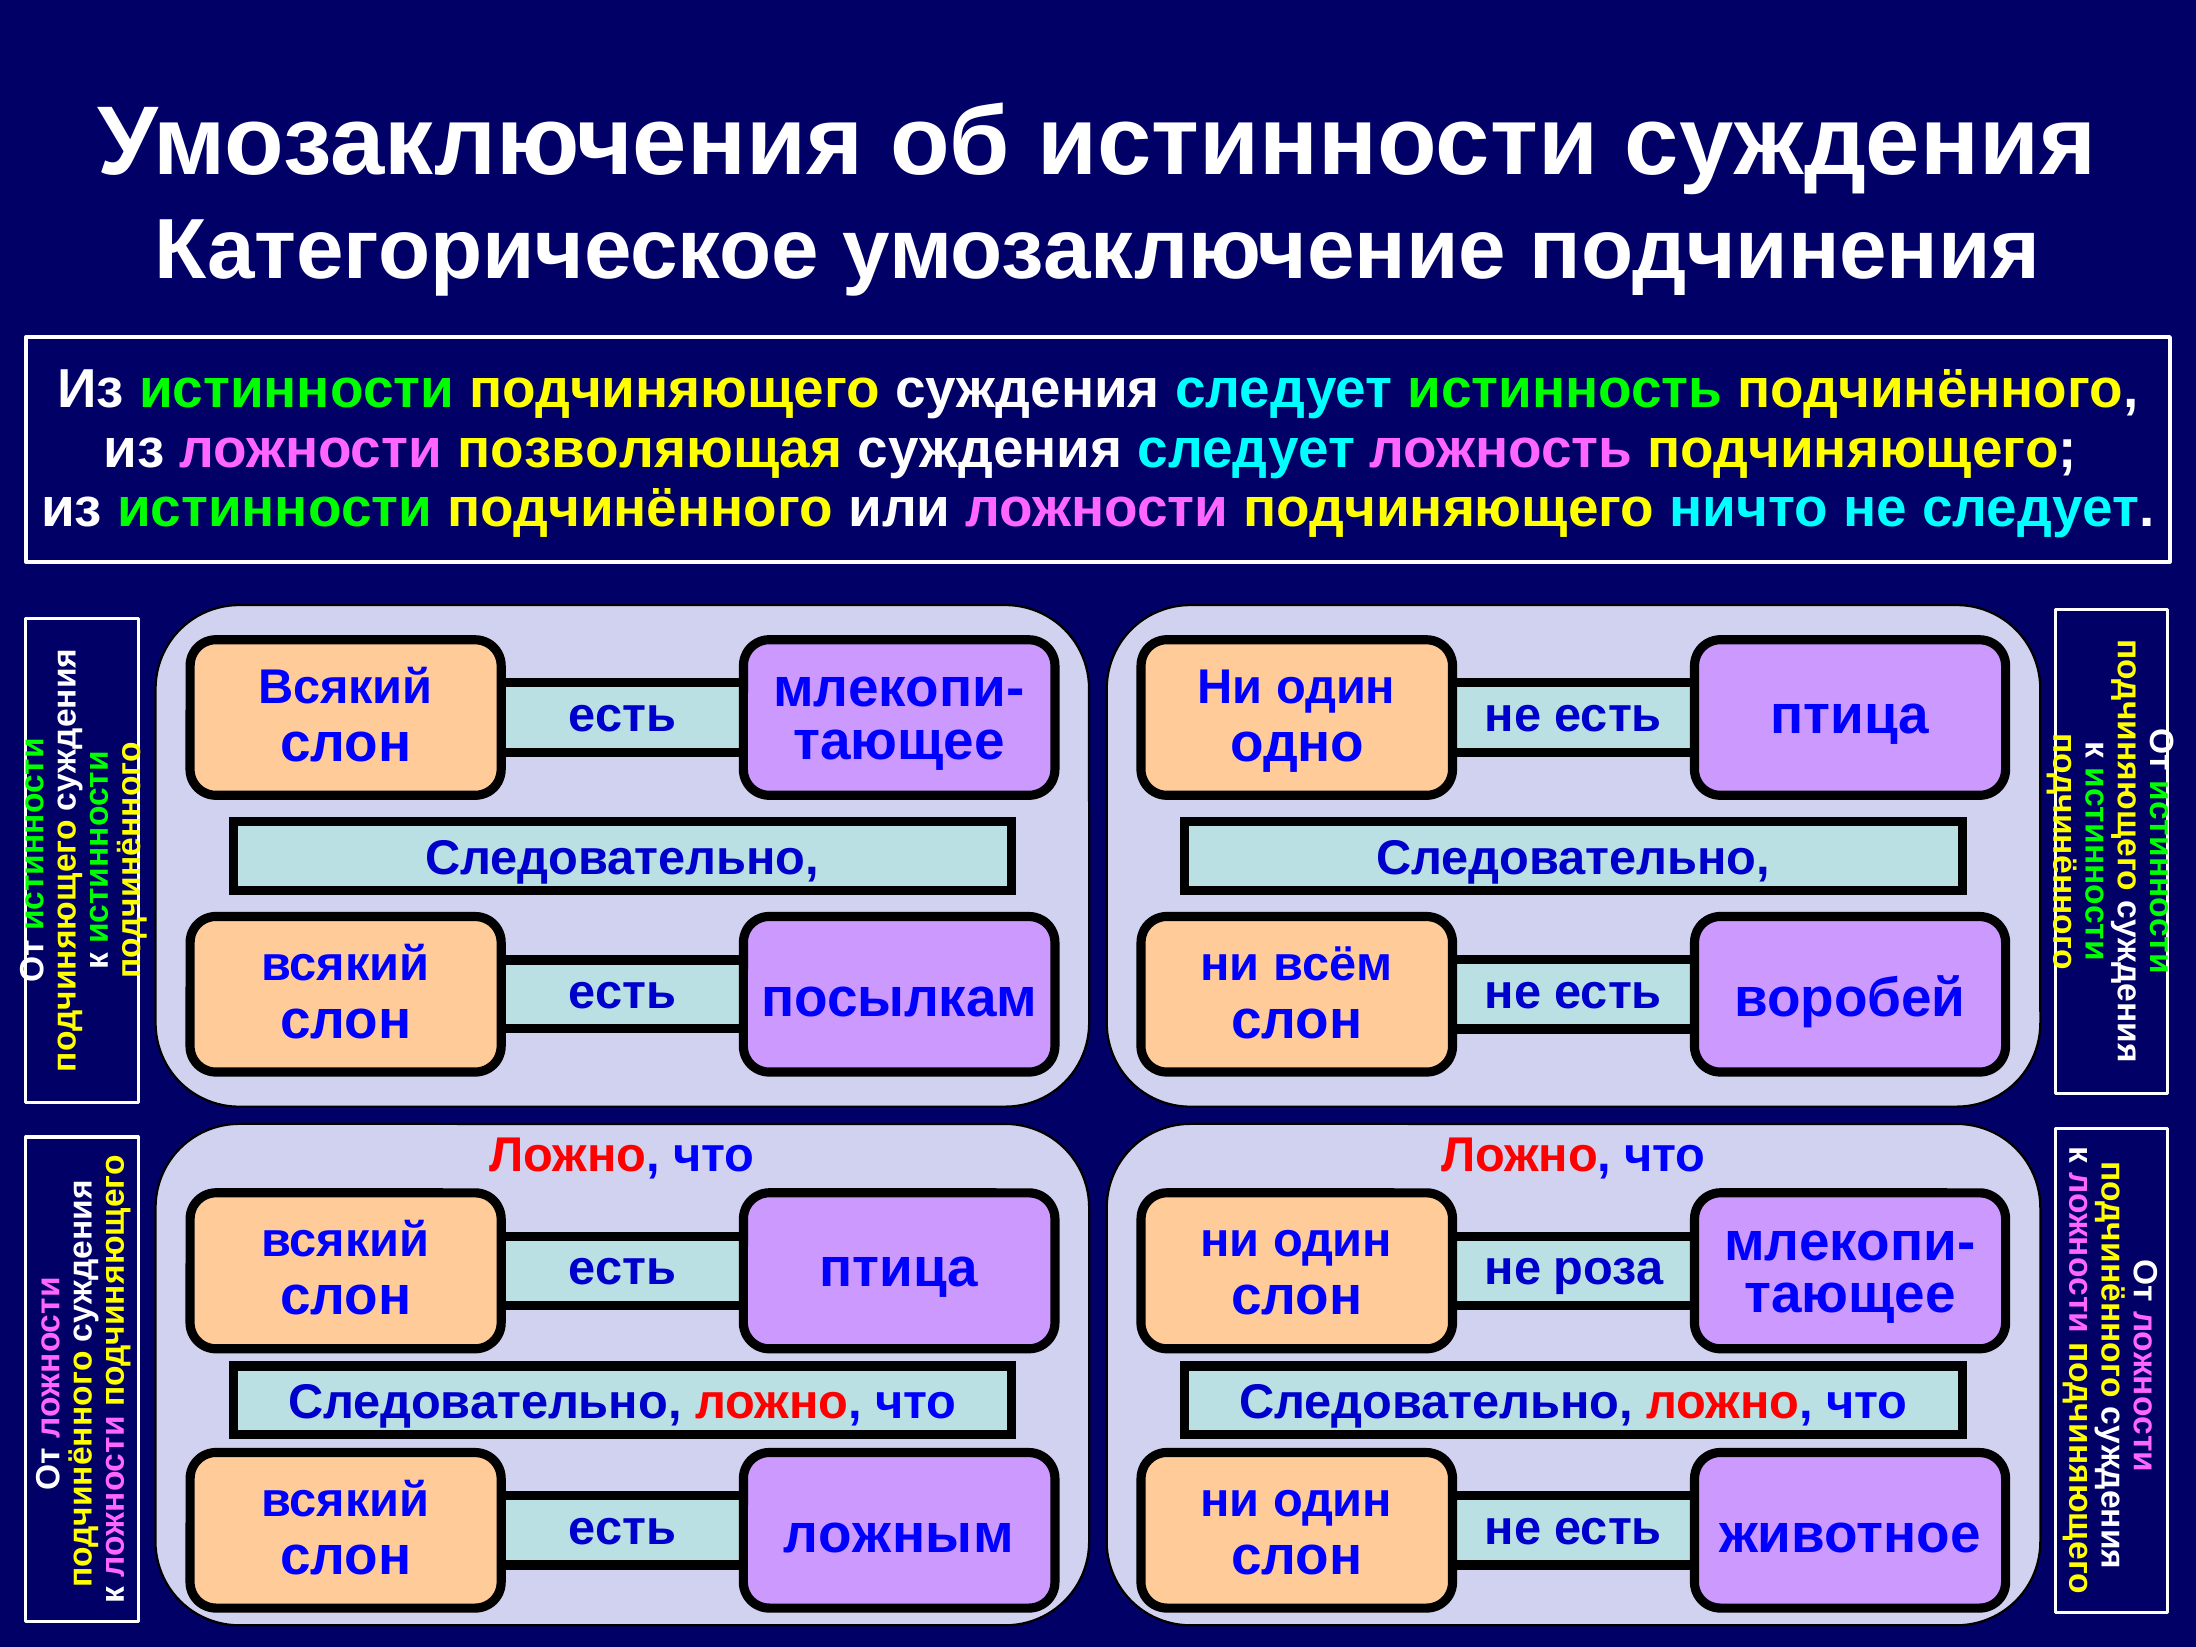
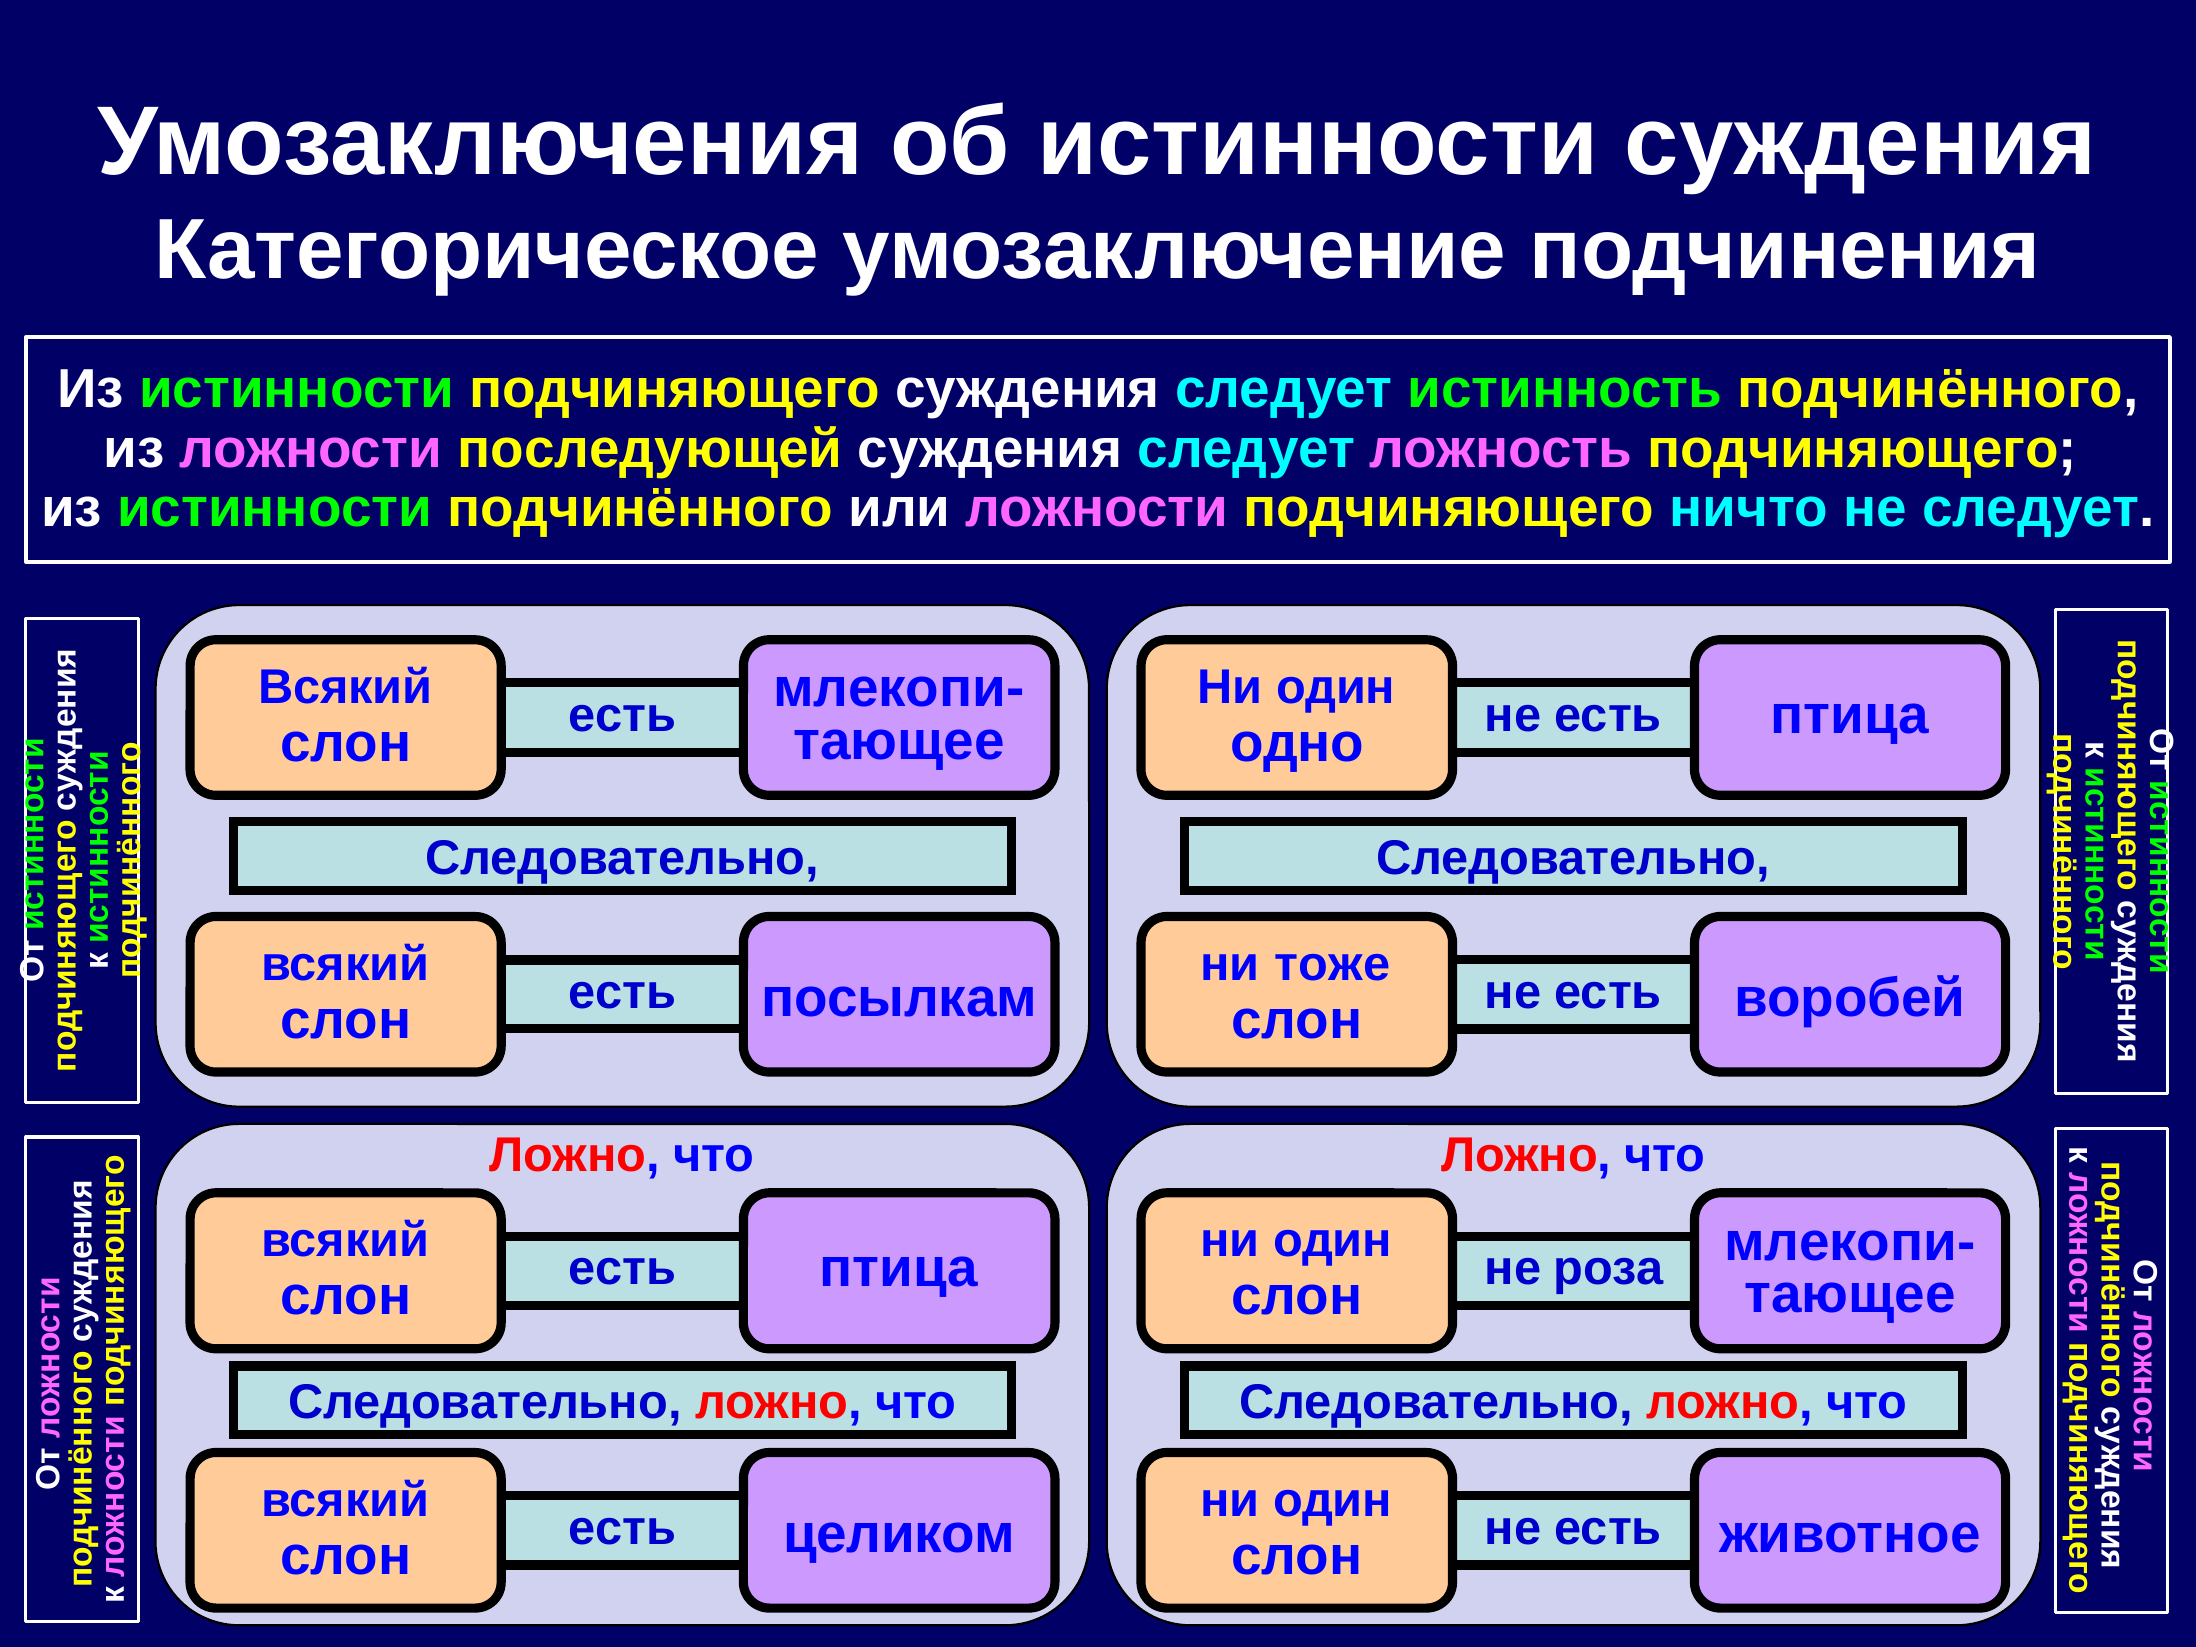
позволяющая: позволяющая -> последующей
всём: всём -> тоже
ложным: ложным -> целиком
